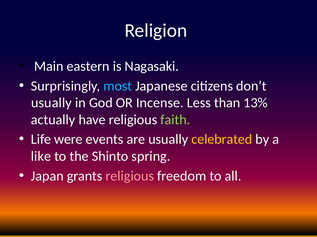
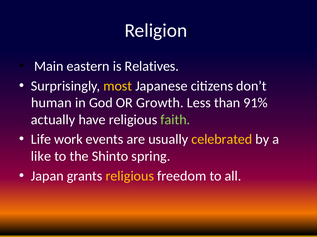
Nagasaki: Nagasaki -> Relatives
most colour: light blue -> yellow
usually at (51, 103): usually -> human
Incense: Incense -> Growth
13%: 13% -> 91%
were: were -> work
religious at (130, 176) colour: pink -> yellow
